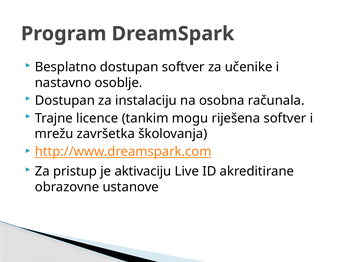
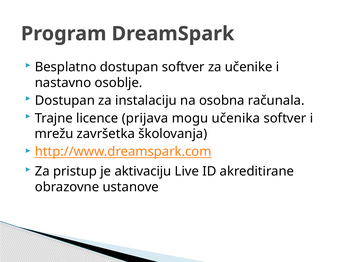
tankim: tankim -> prijava
riješena: riješena -> učenika
